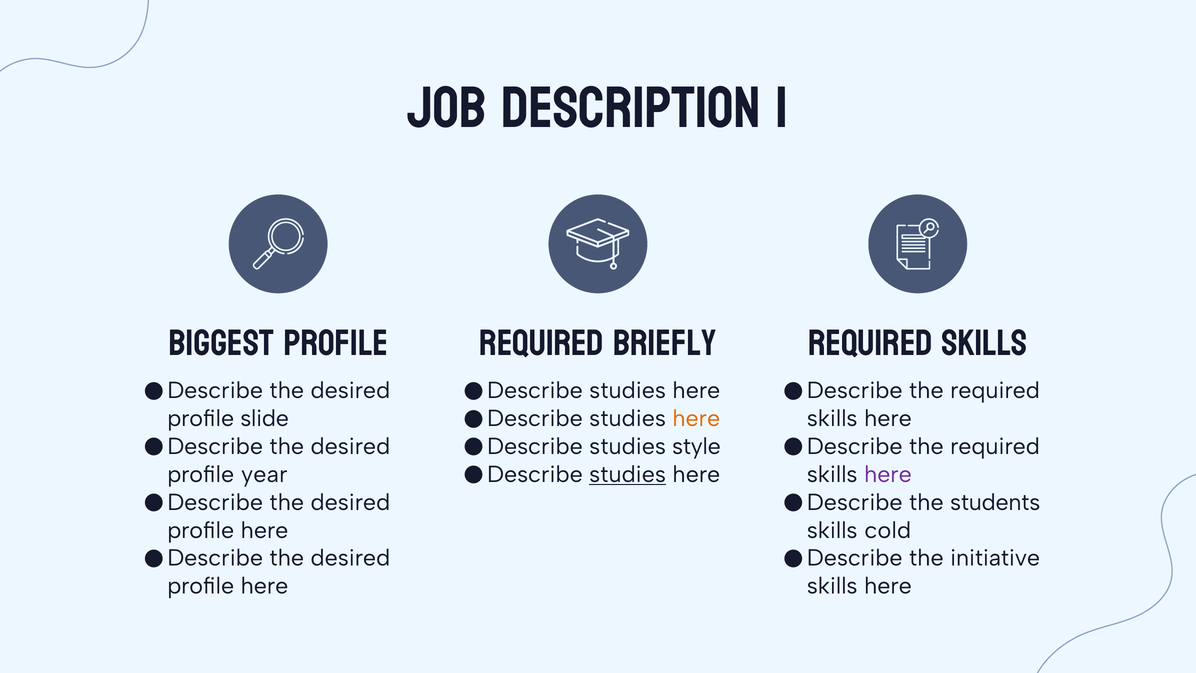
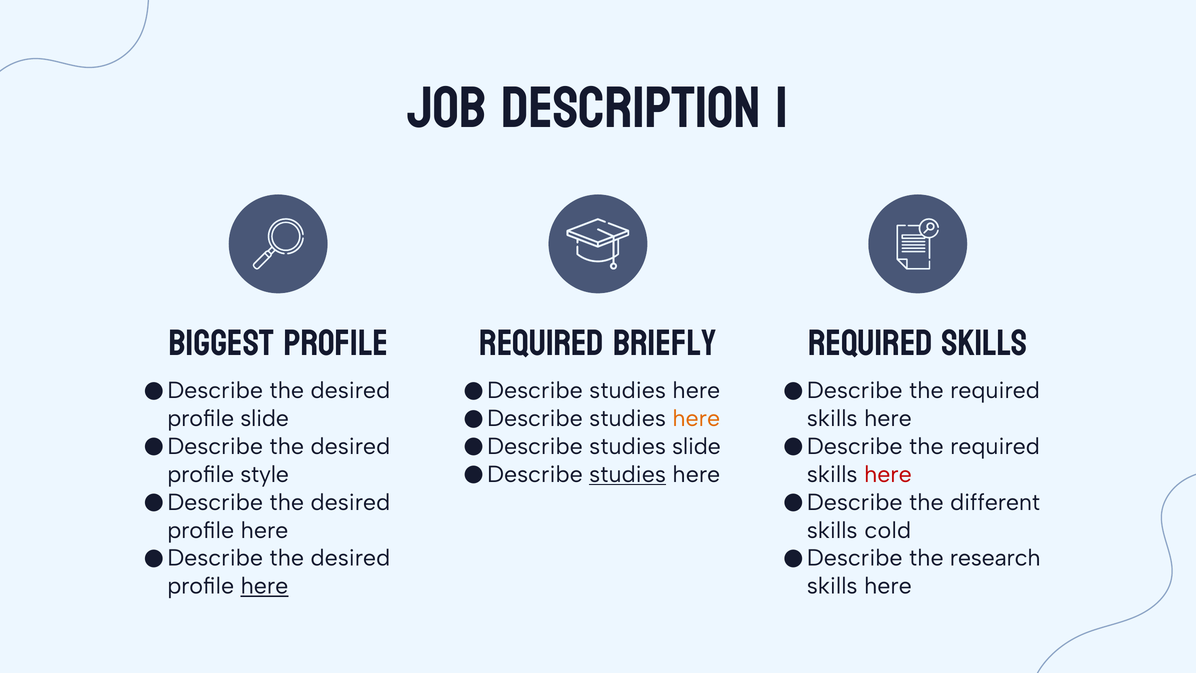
studies style: style -> slide
year: year -> style
here at (888, 474) colour: purple -> red
students: students -> different
initiative: initiative -> research
here at (265, 586) underline: none -> present
